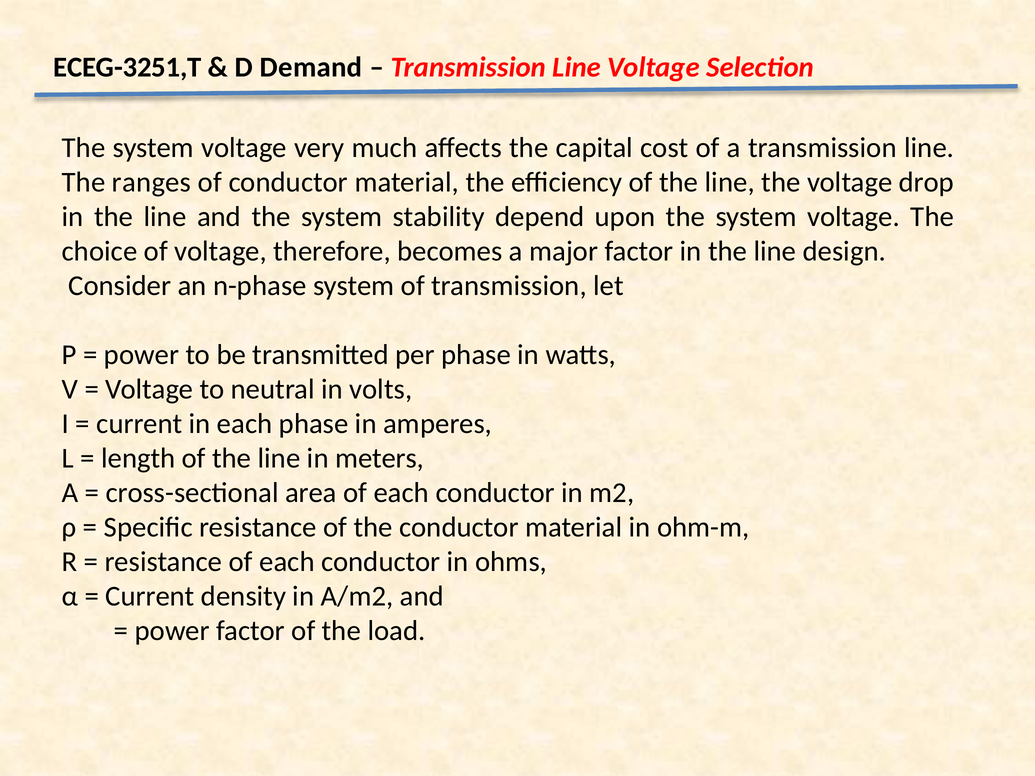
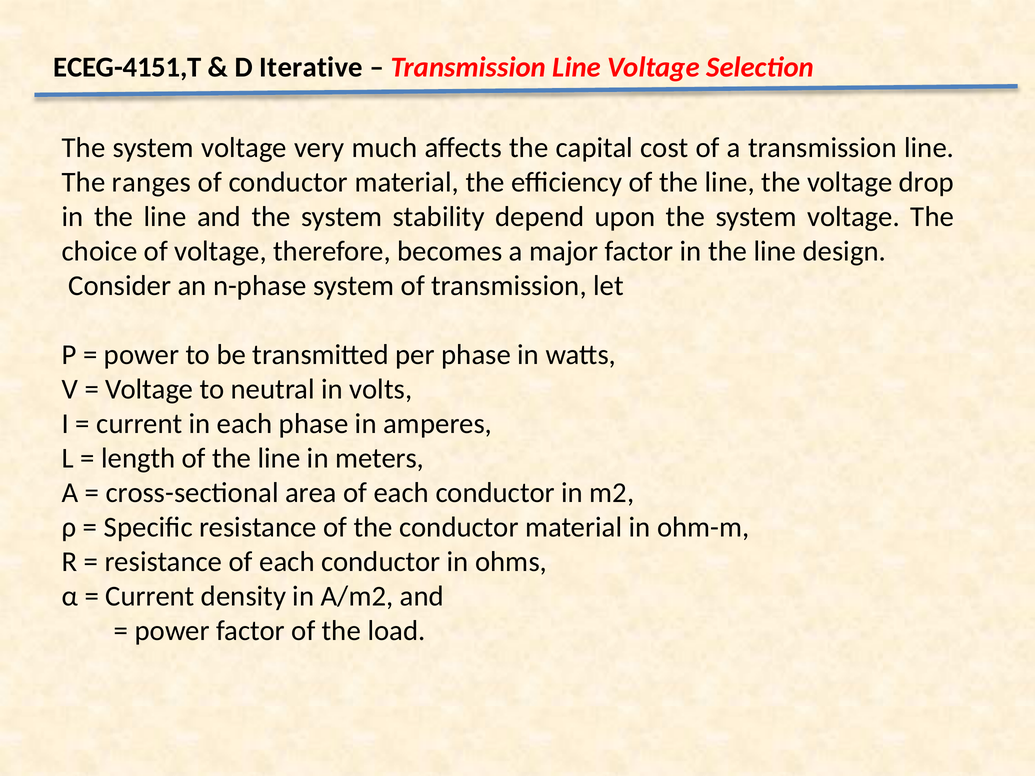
ECEG-3251,T: ECEG-3251,T -> ECEG-4151,T
Demand: Demand -> Iterative
